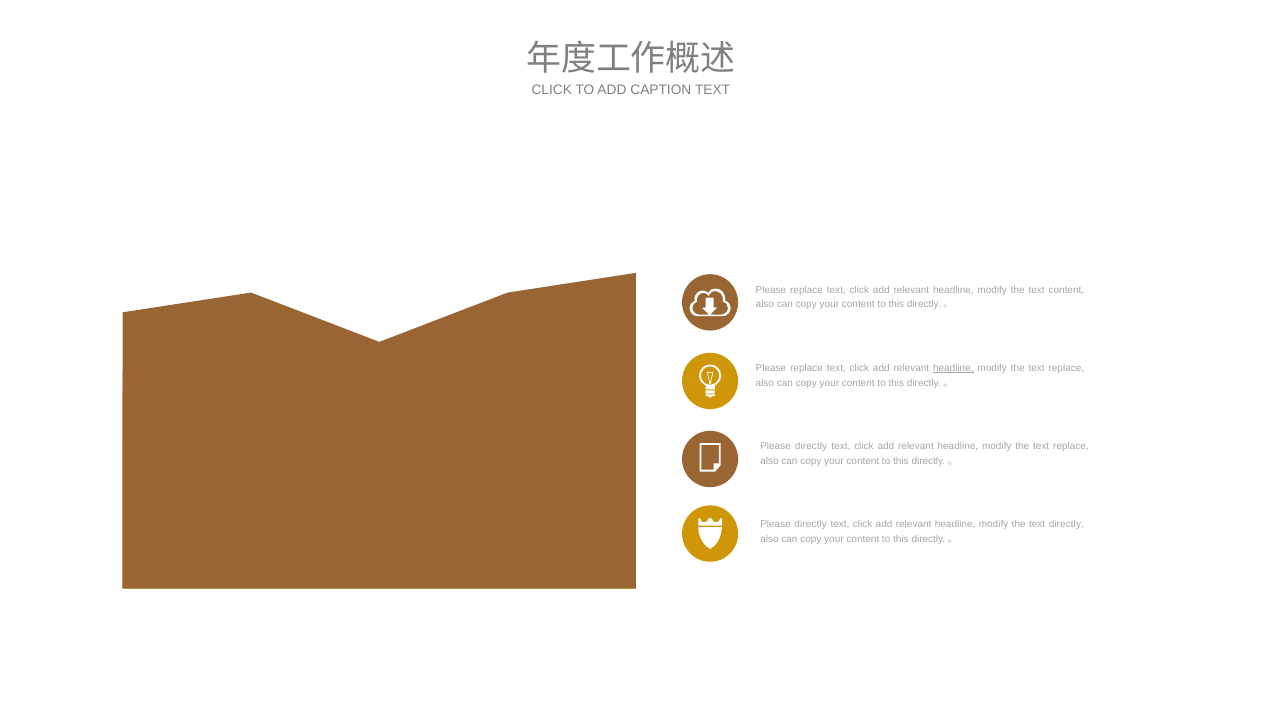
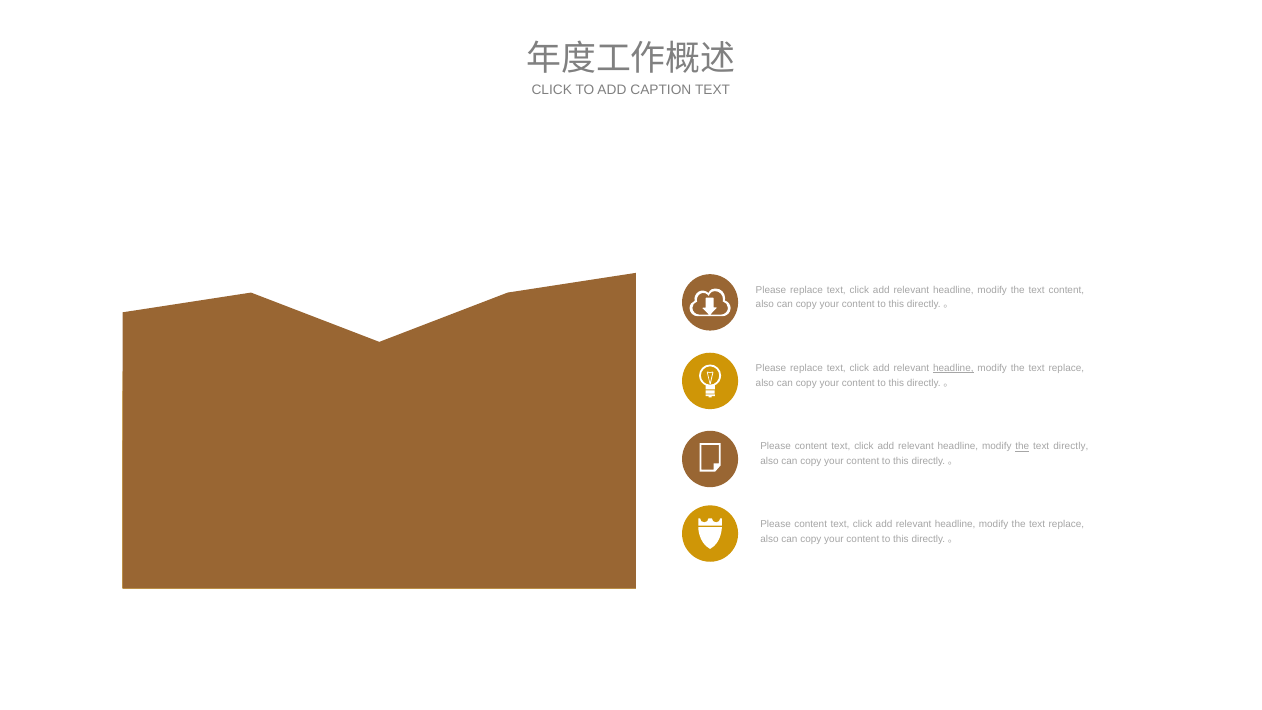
directly at (811, 446): directly -> content
the at (1022, 446) underline: none -> present
replace at (1071, 446): replace -> directly
directly at (811, 525): directly -> content
directly at (1066, 525): directly -> replace
